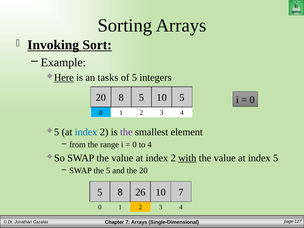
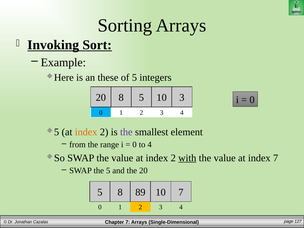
Here underline: present -> none
tasks: tasks -> these
10 5: 5 -> 3
index at (86, 132) colour: blue -> orange
index 5: 5 -> 7
26: 26 -> 89
